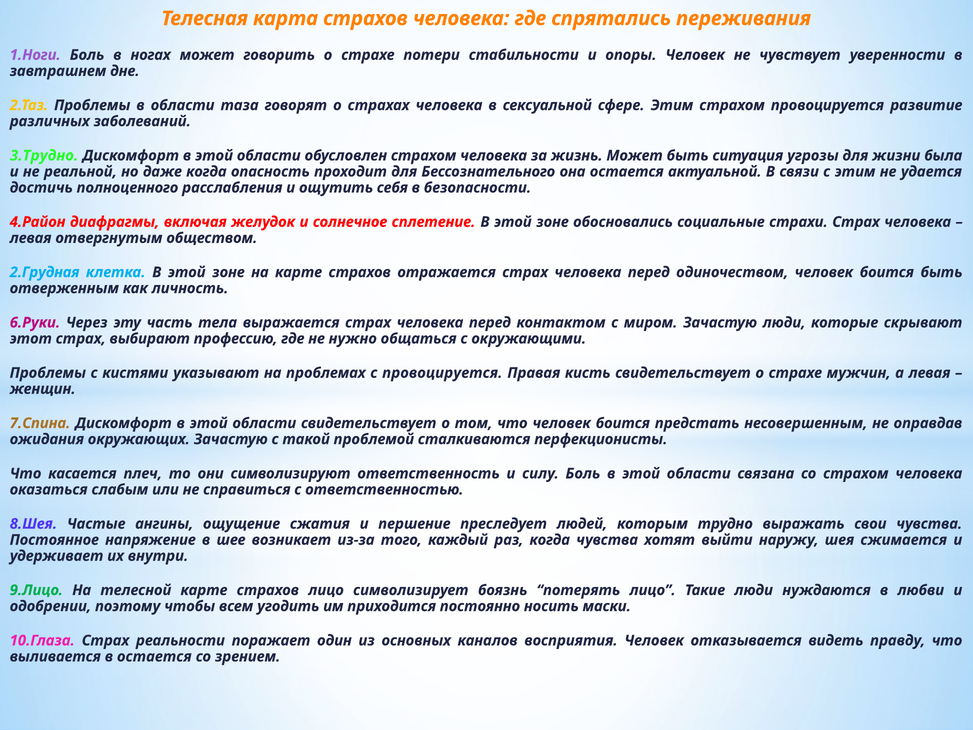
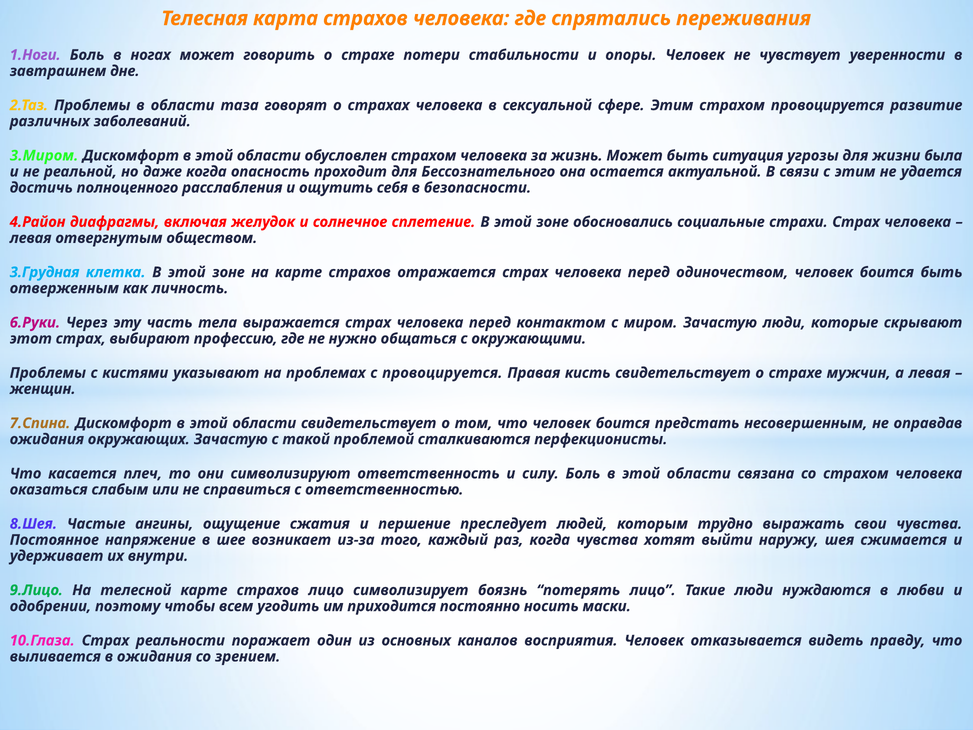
3.Трудно: 3.Трудно -> 3.Миром
2.Грудная: 2.Грудная -> 3.Грудная
в остается: остается -> ожидания
